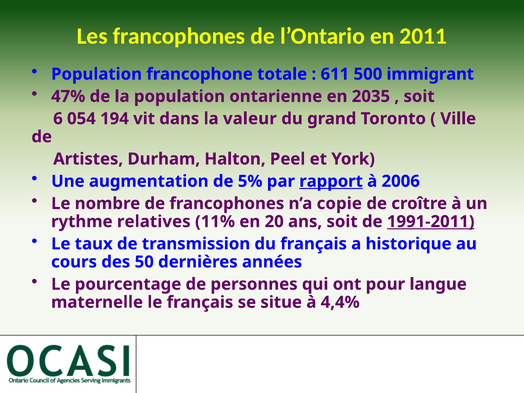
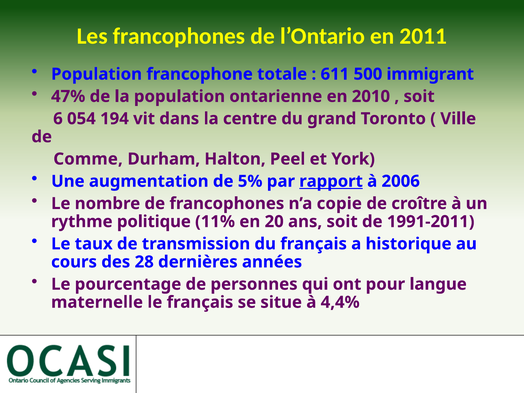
2035: 2035 -> 2010
valeur: valeur -> centre
Artistes: Artistes -> Comme
relatives: relatives -> politique
1991-2011 underline: present -> none
50: 50 -> 28
